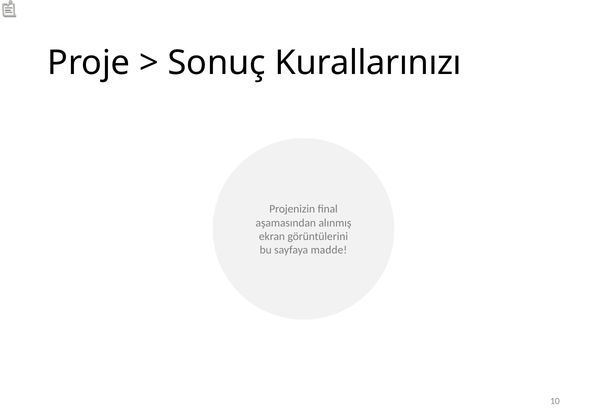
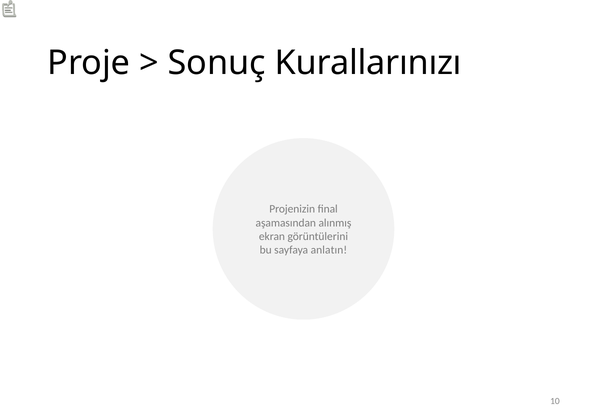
madde: madde -> anlatın
